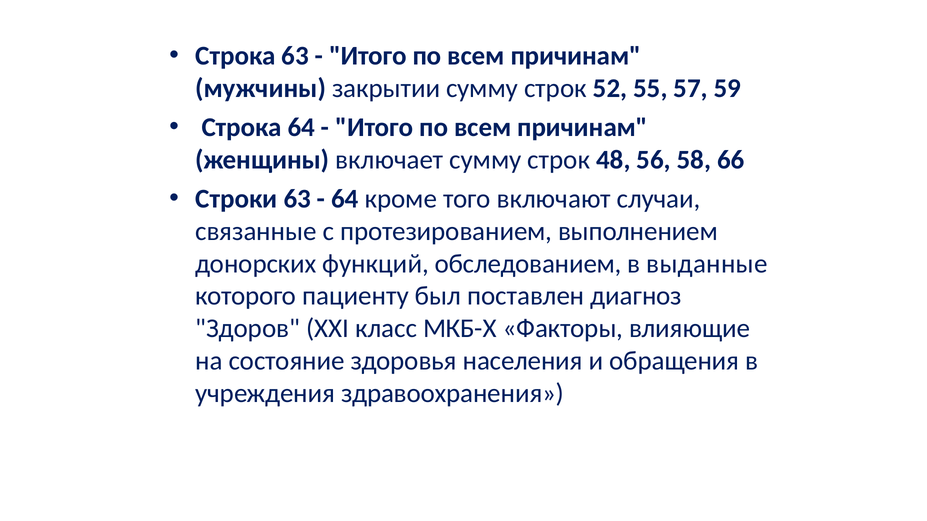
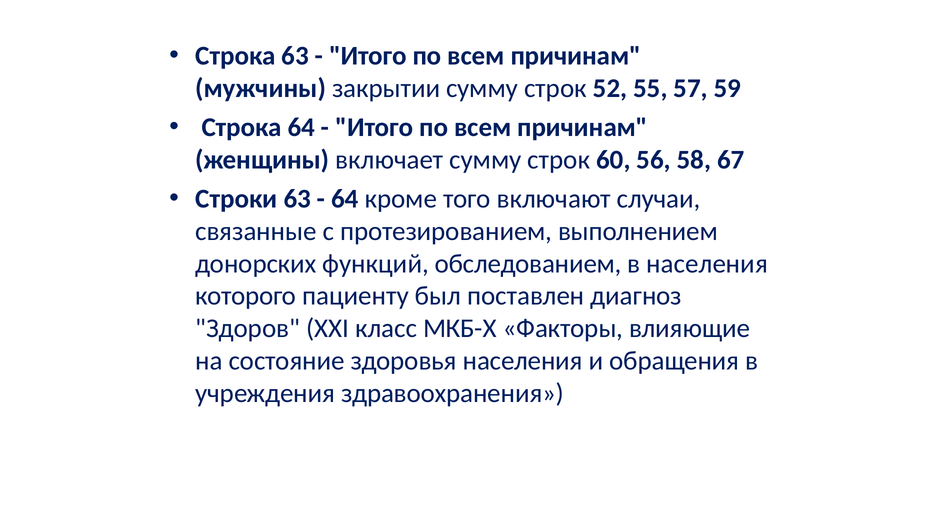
48: 48 -> 60
58 66: 66 -> 67
в выданные: выданные -> населения
